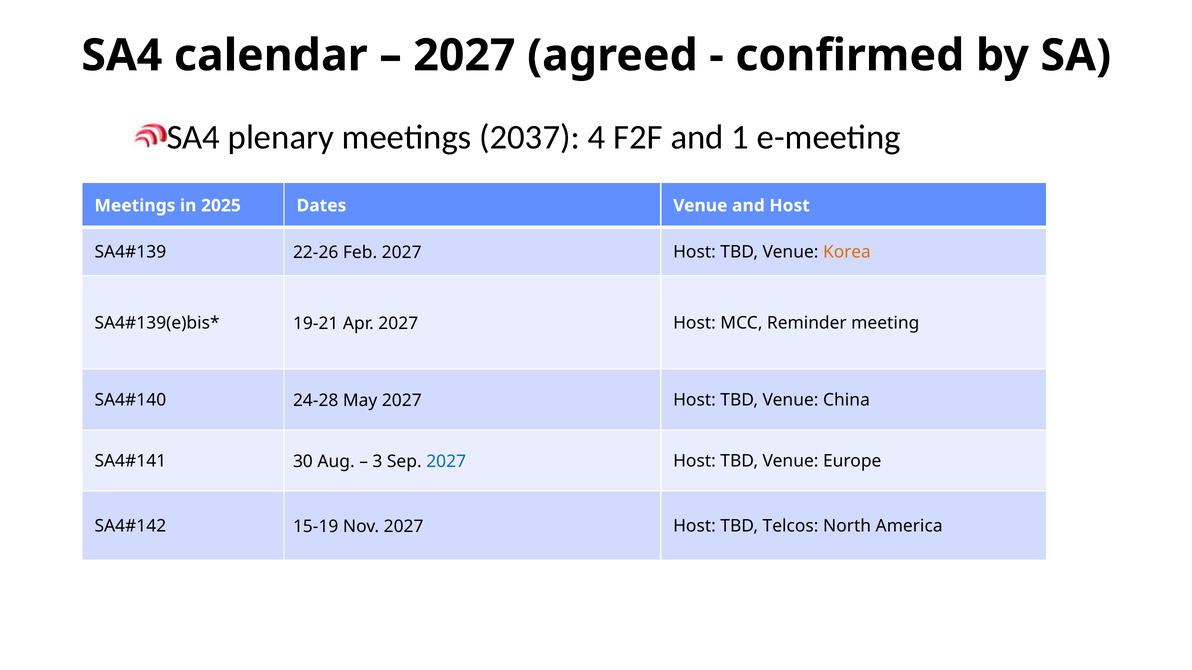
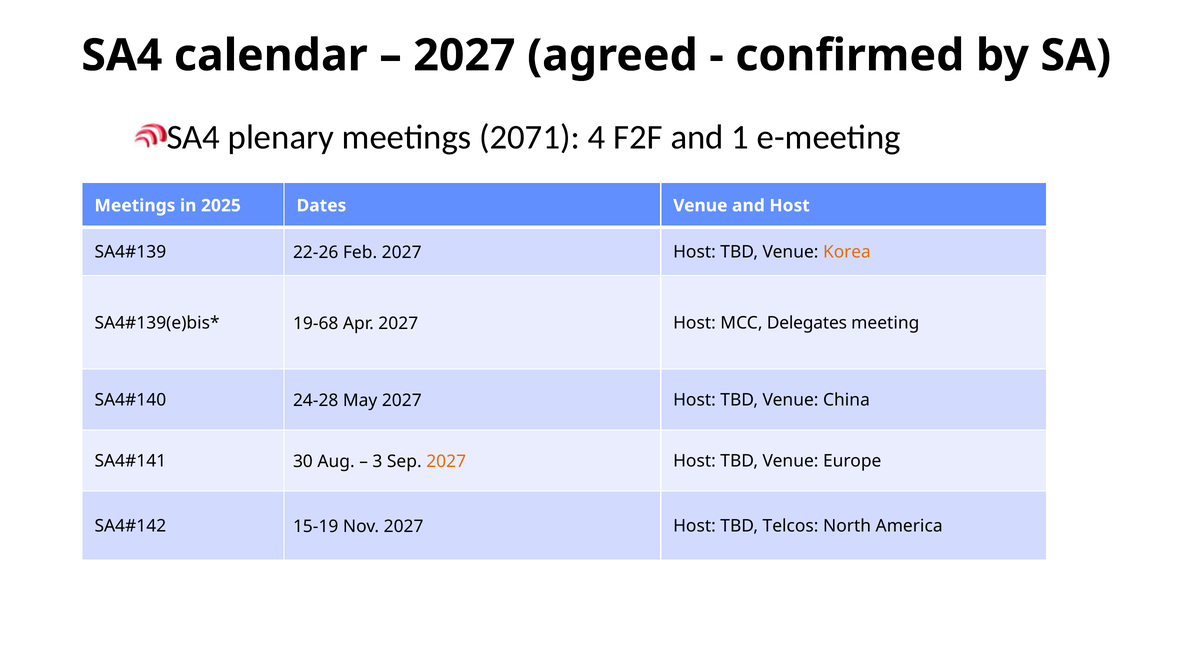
2037: 2037 -> 2071
19-21: 19-21 -> 19-68
Reminder: Reminder -> Delegates
2027 at (446, 462) colour: blue -> orange
